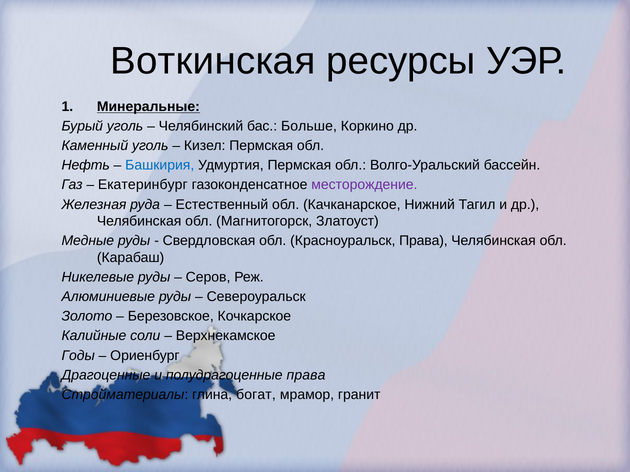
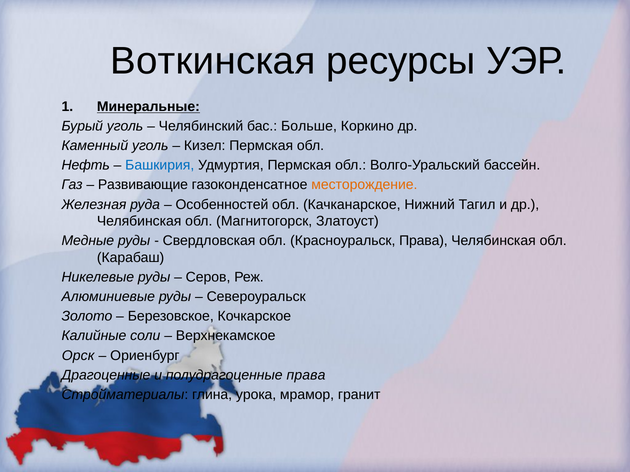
Екатеринбург: Екатеринбург -> Развивающие
месторождение colour: purple -> orange
Естественный: Естественный -> Особенностей
Годы: Годы -> Орск
богат: богат -> урока
